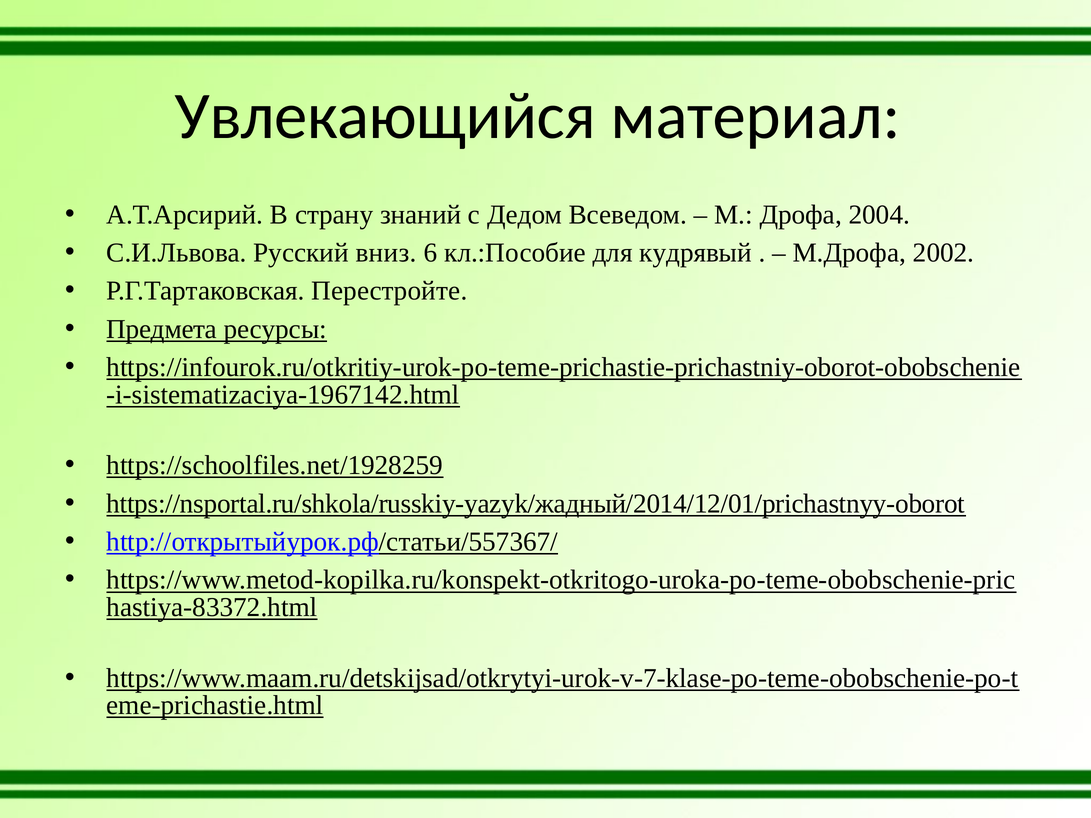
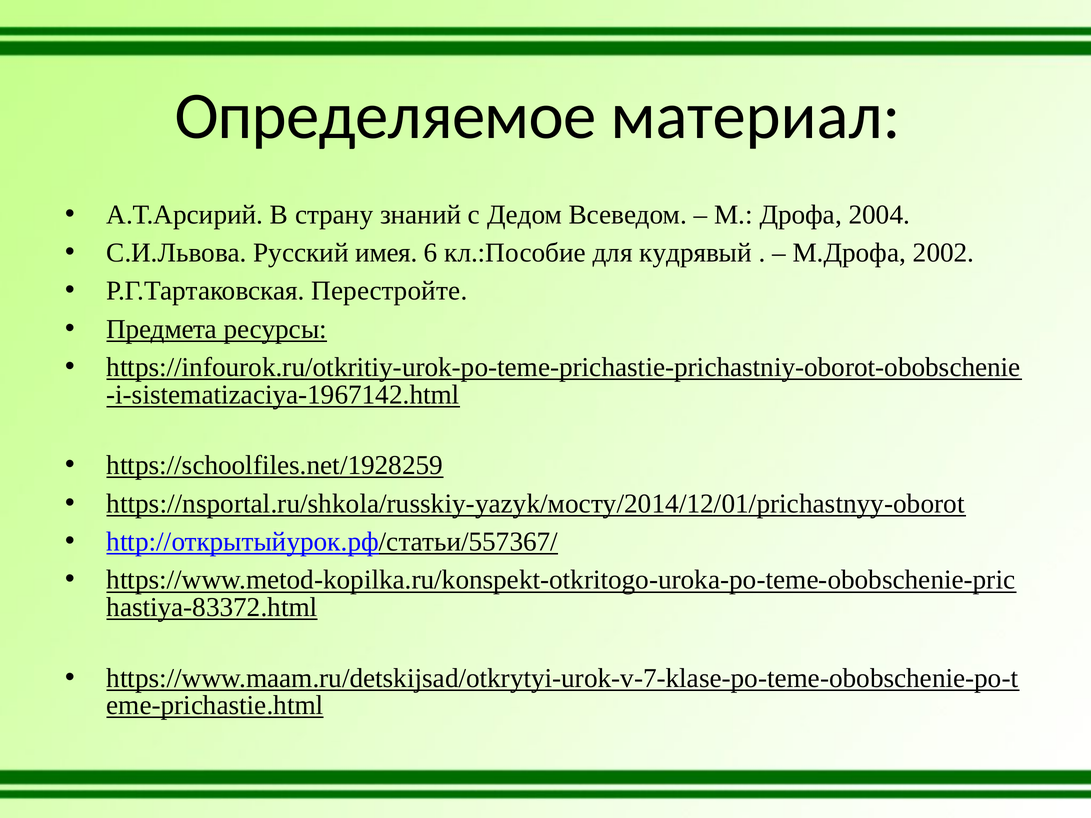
Увлекающийся: Увлекающийся -> Определяемое
вниз: вниз -> имея
https://nsportal.ru/shkola/russkiy-yazyk/жадный/2014/12/01/prichastnyy-oborot: https://nsportal.ru/shkola/russkiy-yazyk/жадный/2014/12/01/prichastnyy-oborot -> https://nsportal.ru/shkola/russkiy-yazyk/мосту/2014/12/01/prichastnyy-oborot
